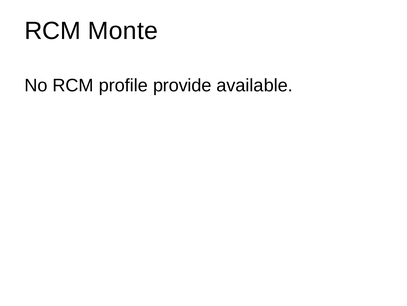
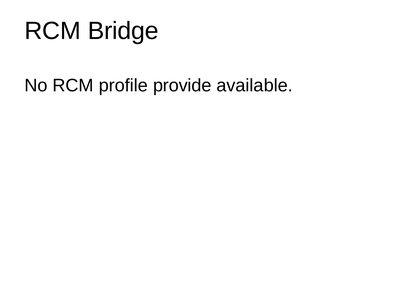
Monte: Monte -> Bridge
